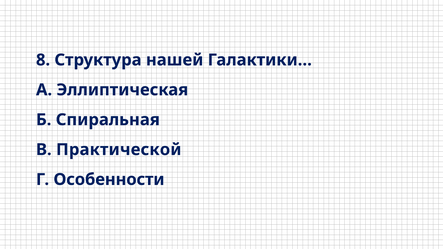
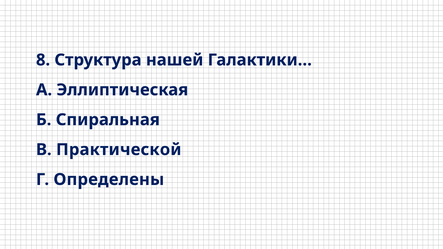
Особенности: Особенности -> Определены
